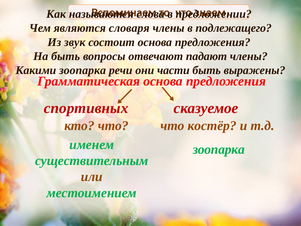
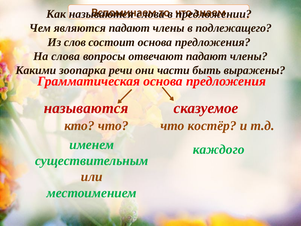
являются словаря: словаря -> падают
звук: звук -> слов
На быть: быть -> слова
спортивных at (86, 108): спортивных -> называются
зоопарка at (219, 149): зоопарка -> каждого
